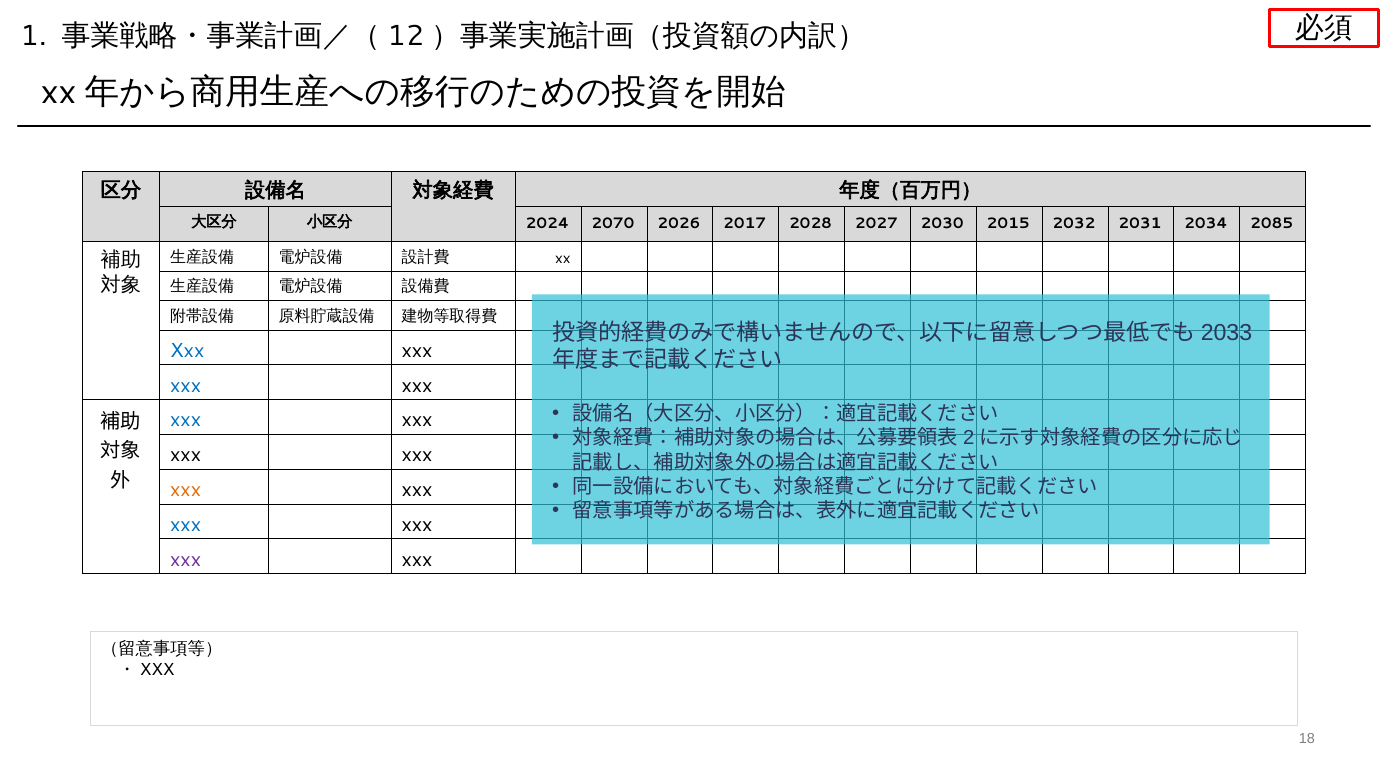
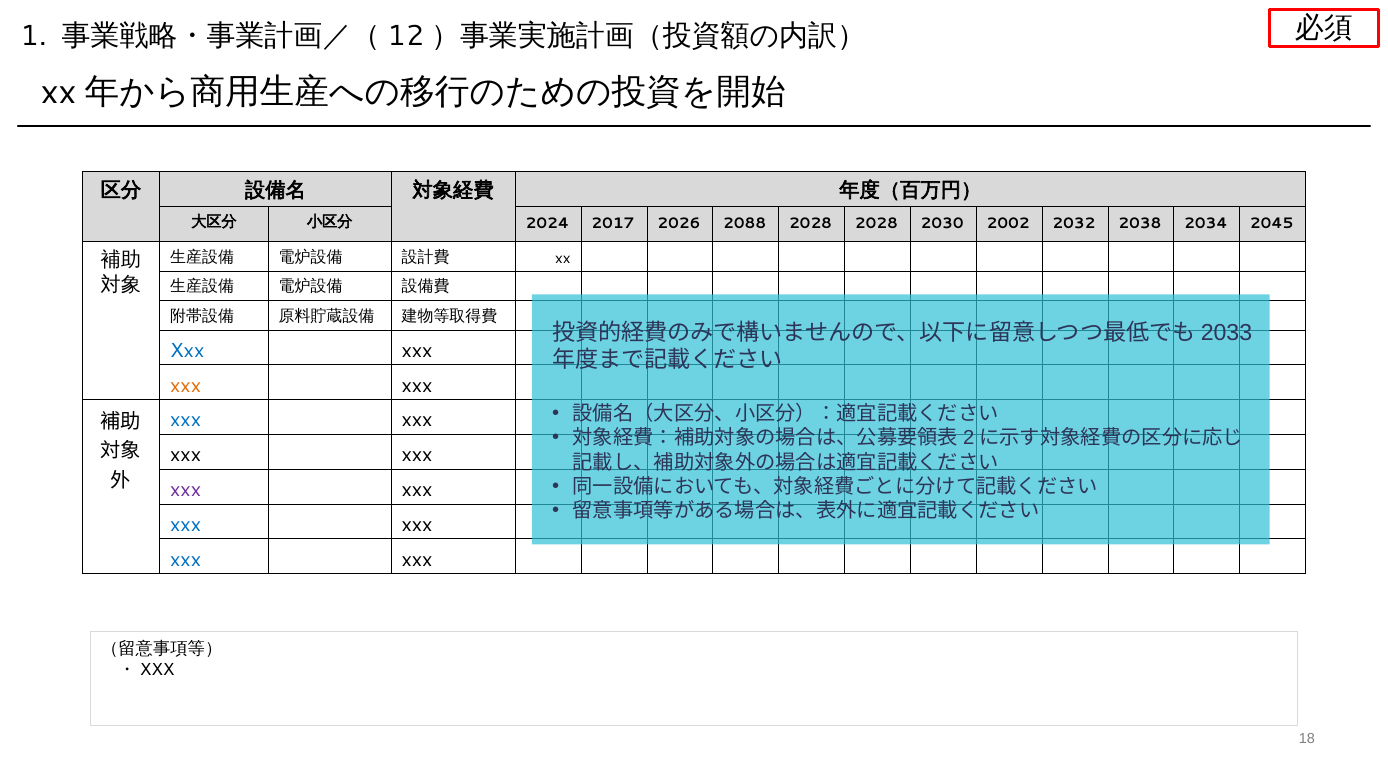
2070: 2070 -> 2017
2017: 2017 -> 2088
2028 2027: 2027 -> 2028
2015: 2015 -> 2002
2031: 2031 -> 2038
2085: 2085 -> 2045
xxx at (186, 385) colour: blue -> orange
xxx at (186, 490) colour: orange -> purple
xxx at (186, 559) colour: purple -> blue
